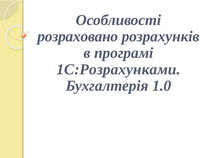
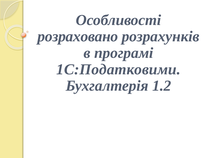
1С:Розрахунками: 1С:Розрахунками -> 1С:Податковими
1.0: 1.0 -> 1.2
